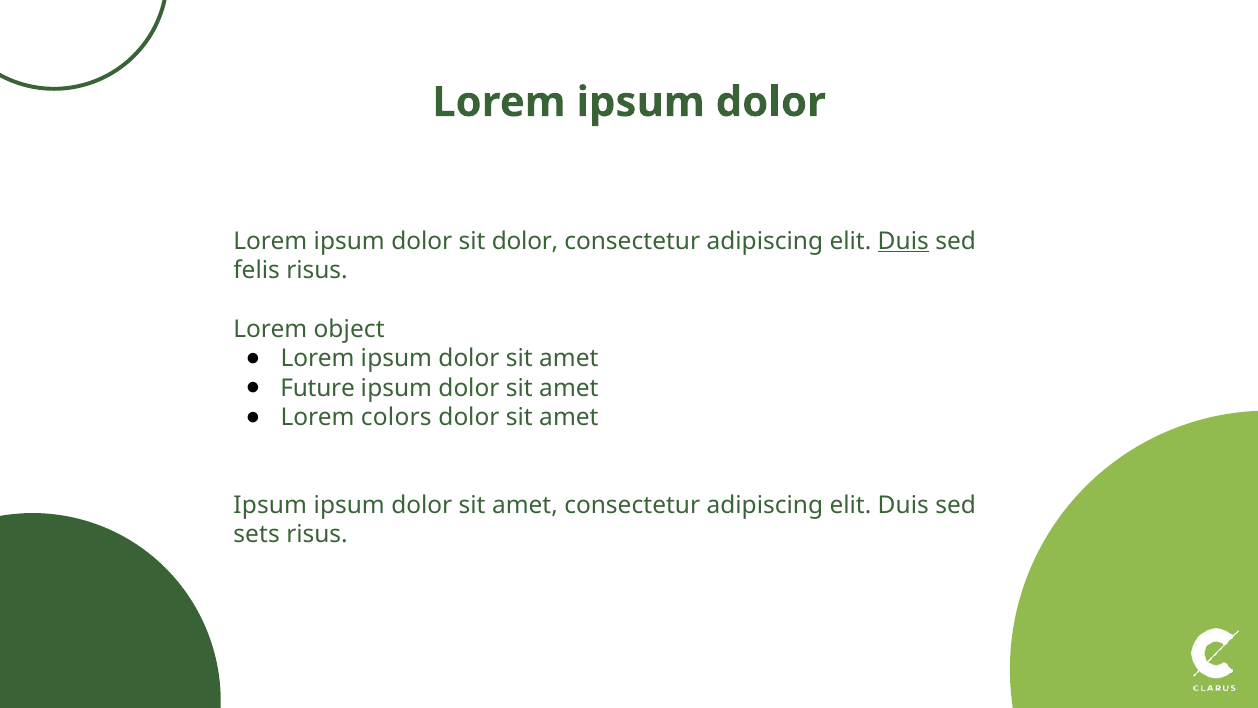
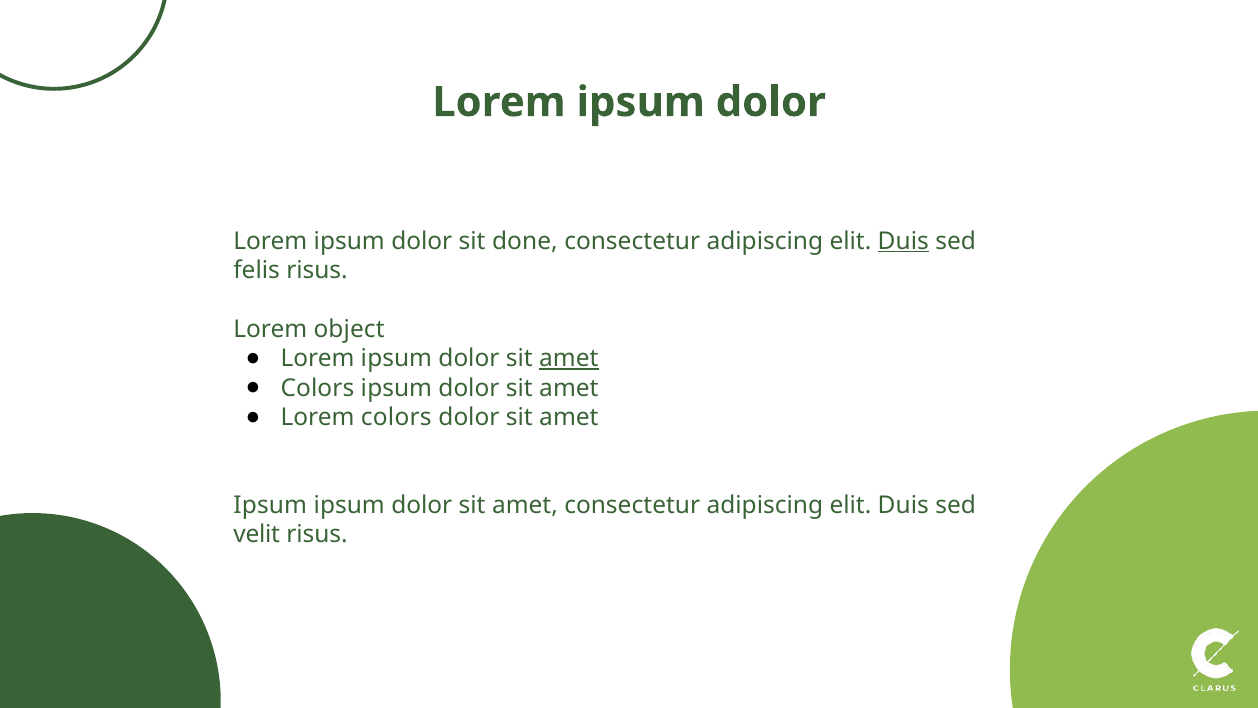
sit dolor: dolor -> done
amet at (569, 358) underline: none -> present
Future at (318, 388): Future -> Colors
sets: sets -> velit
